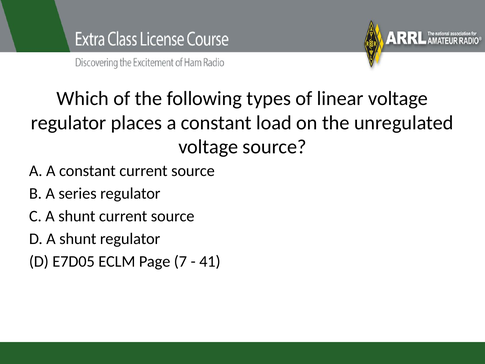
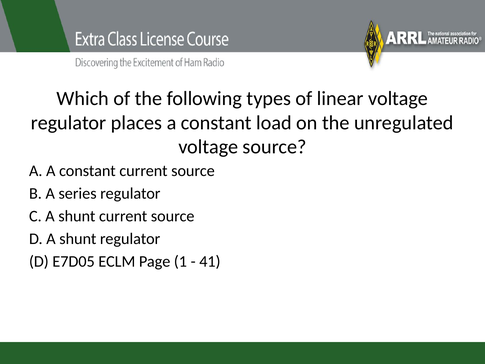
7: 7 -> 1
